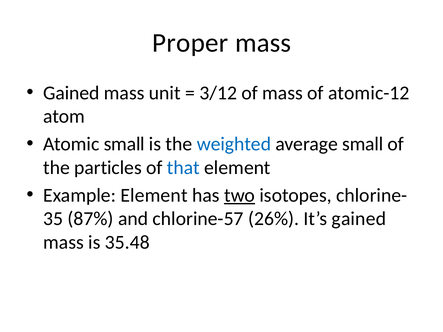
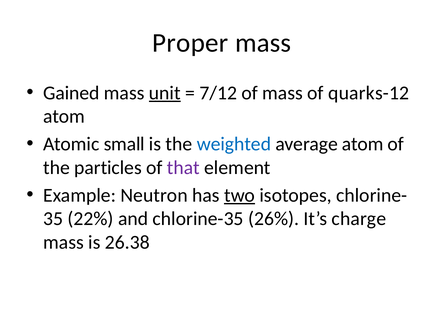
unit underline: none -> present
3/12: 3/12 -> 7/12
atomic-12: atomic-12 -> quarks-12
average small: small -> atom
that colour: blue -> purple
Example Element: Element -> Neutron
87%: 87% -> 22%
chlorine-57: chlorine-57 -> chlorine-35
It’s gained: gained -> charge
35.48: 35.48 -> 26.38
